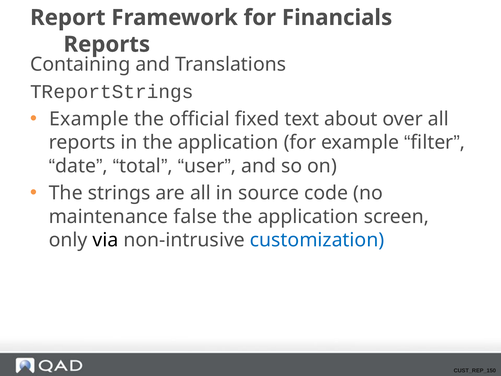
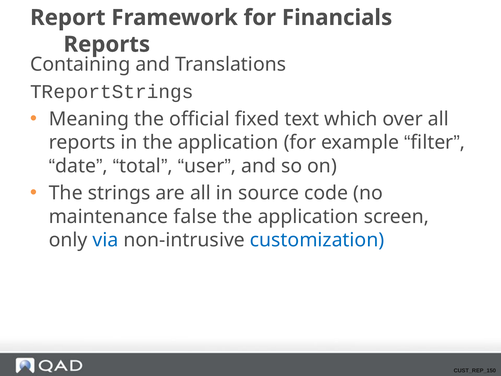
Example at (89, 119): Example -> Meaning
about: about -> which
via colour: black -> blue
